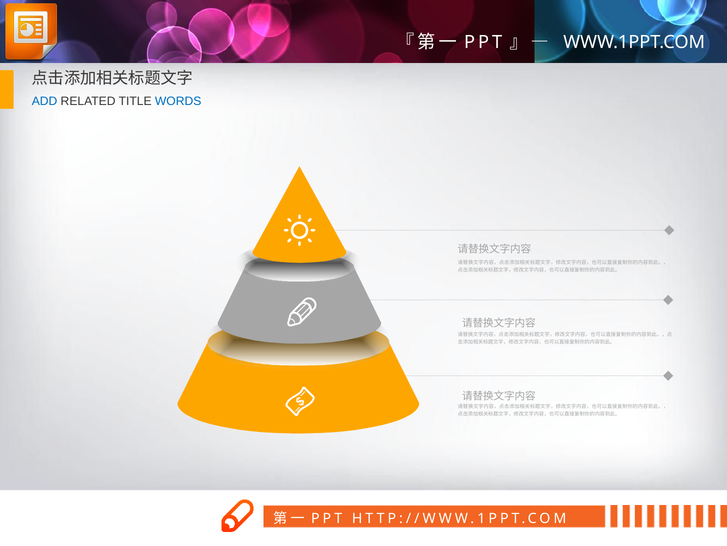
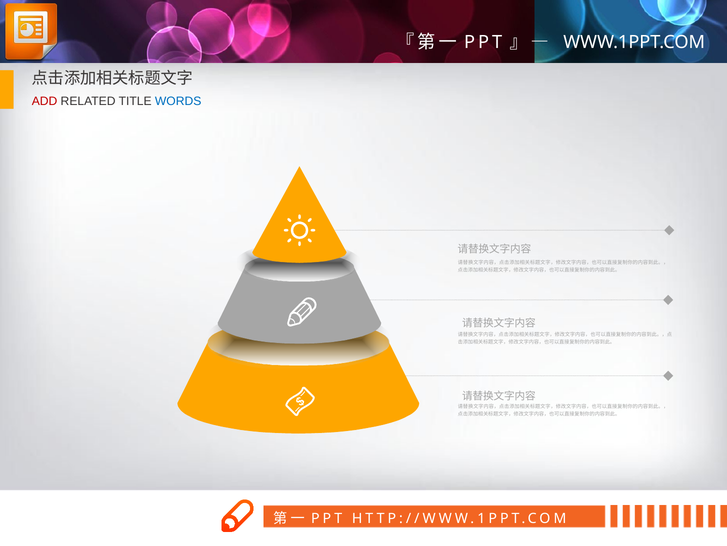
ADD colour: blue -> red
